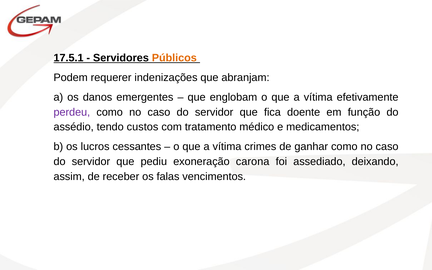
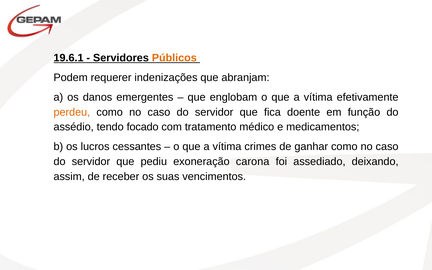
17.5.1: 17.5.1 -> 19.6.1
perdeu colour: purple -> orange
custos: custos -> focado
falas: falas -> suas
